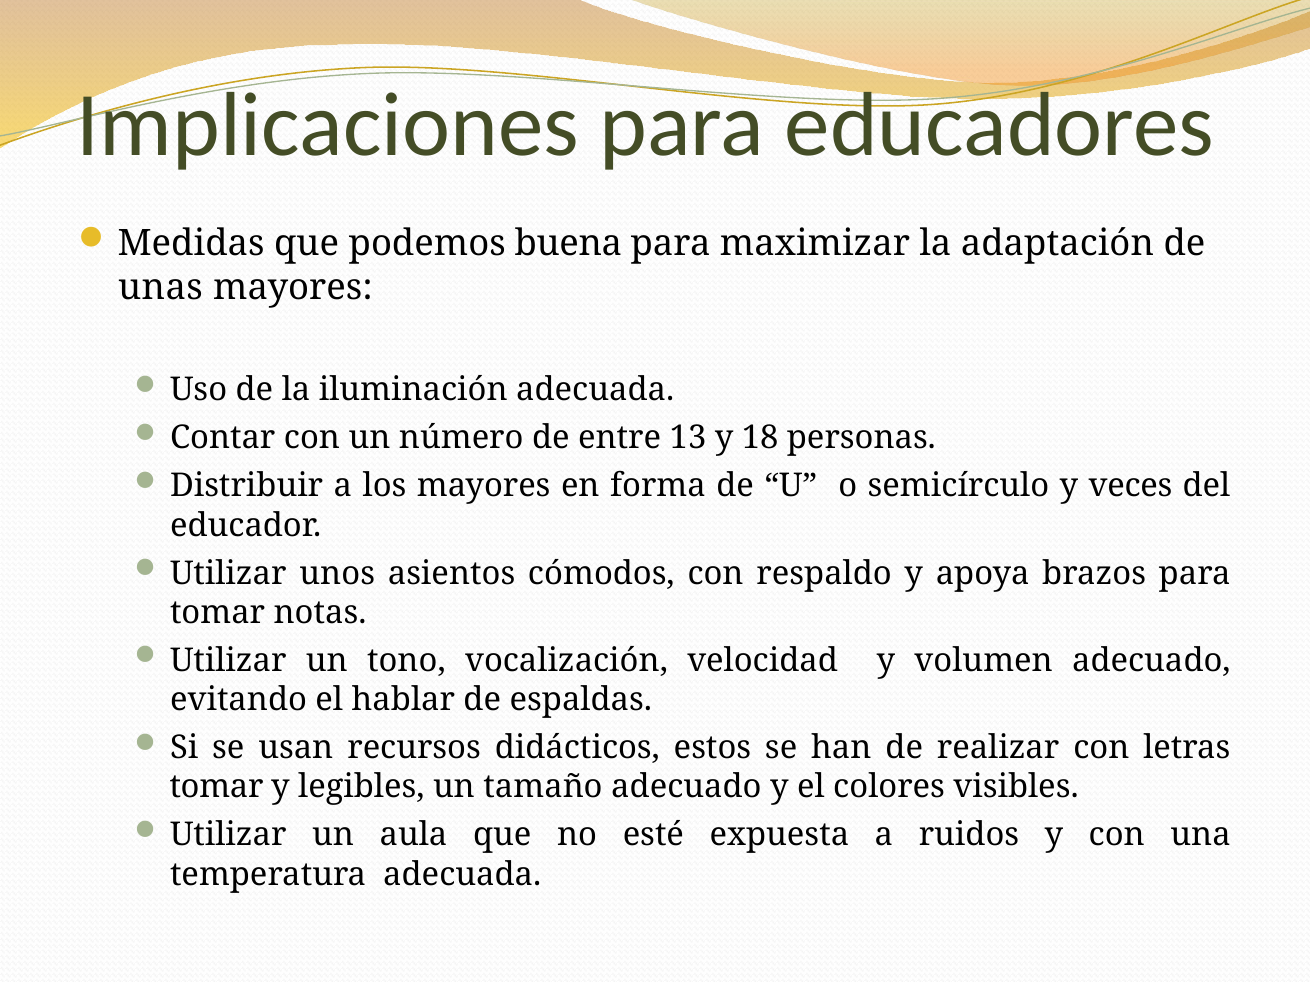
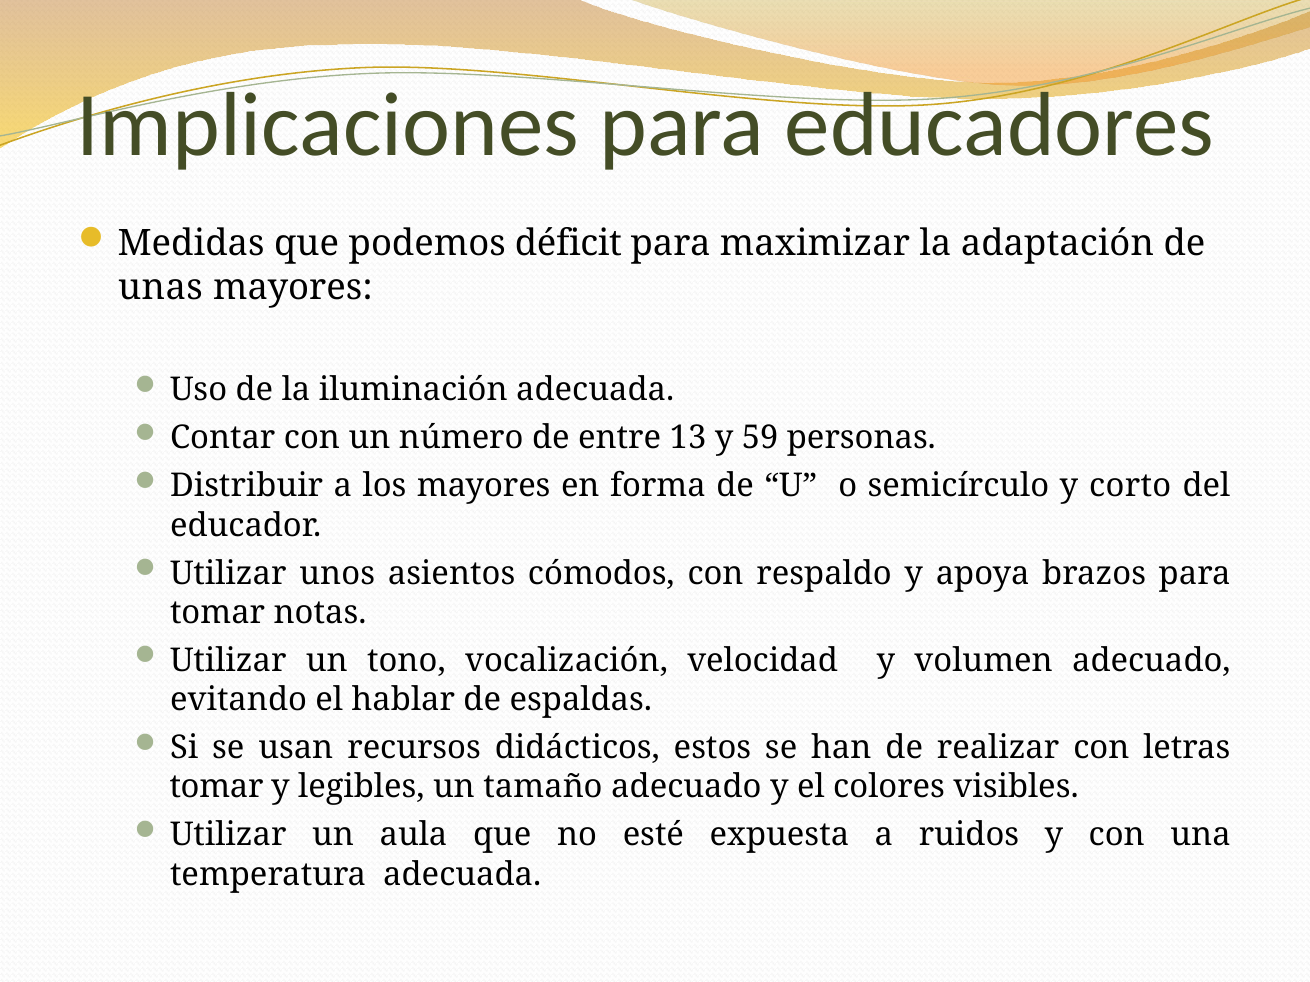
buena: buena -> déficit
18: 18 -> 59
veces: veces -> corto
